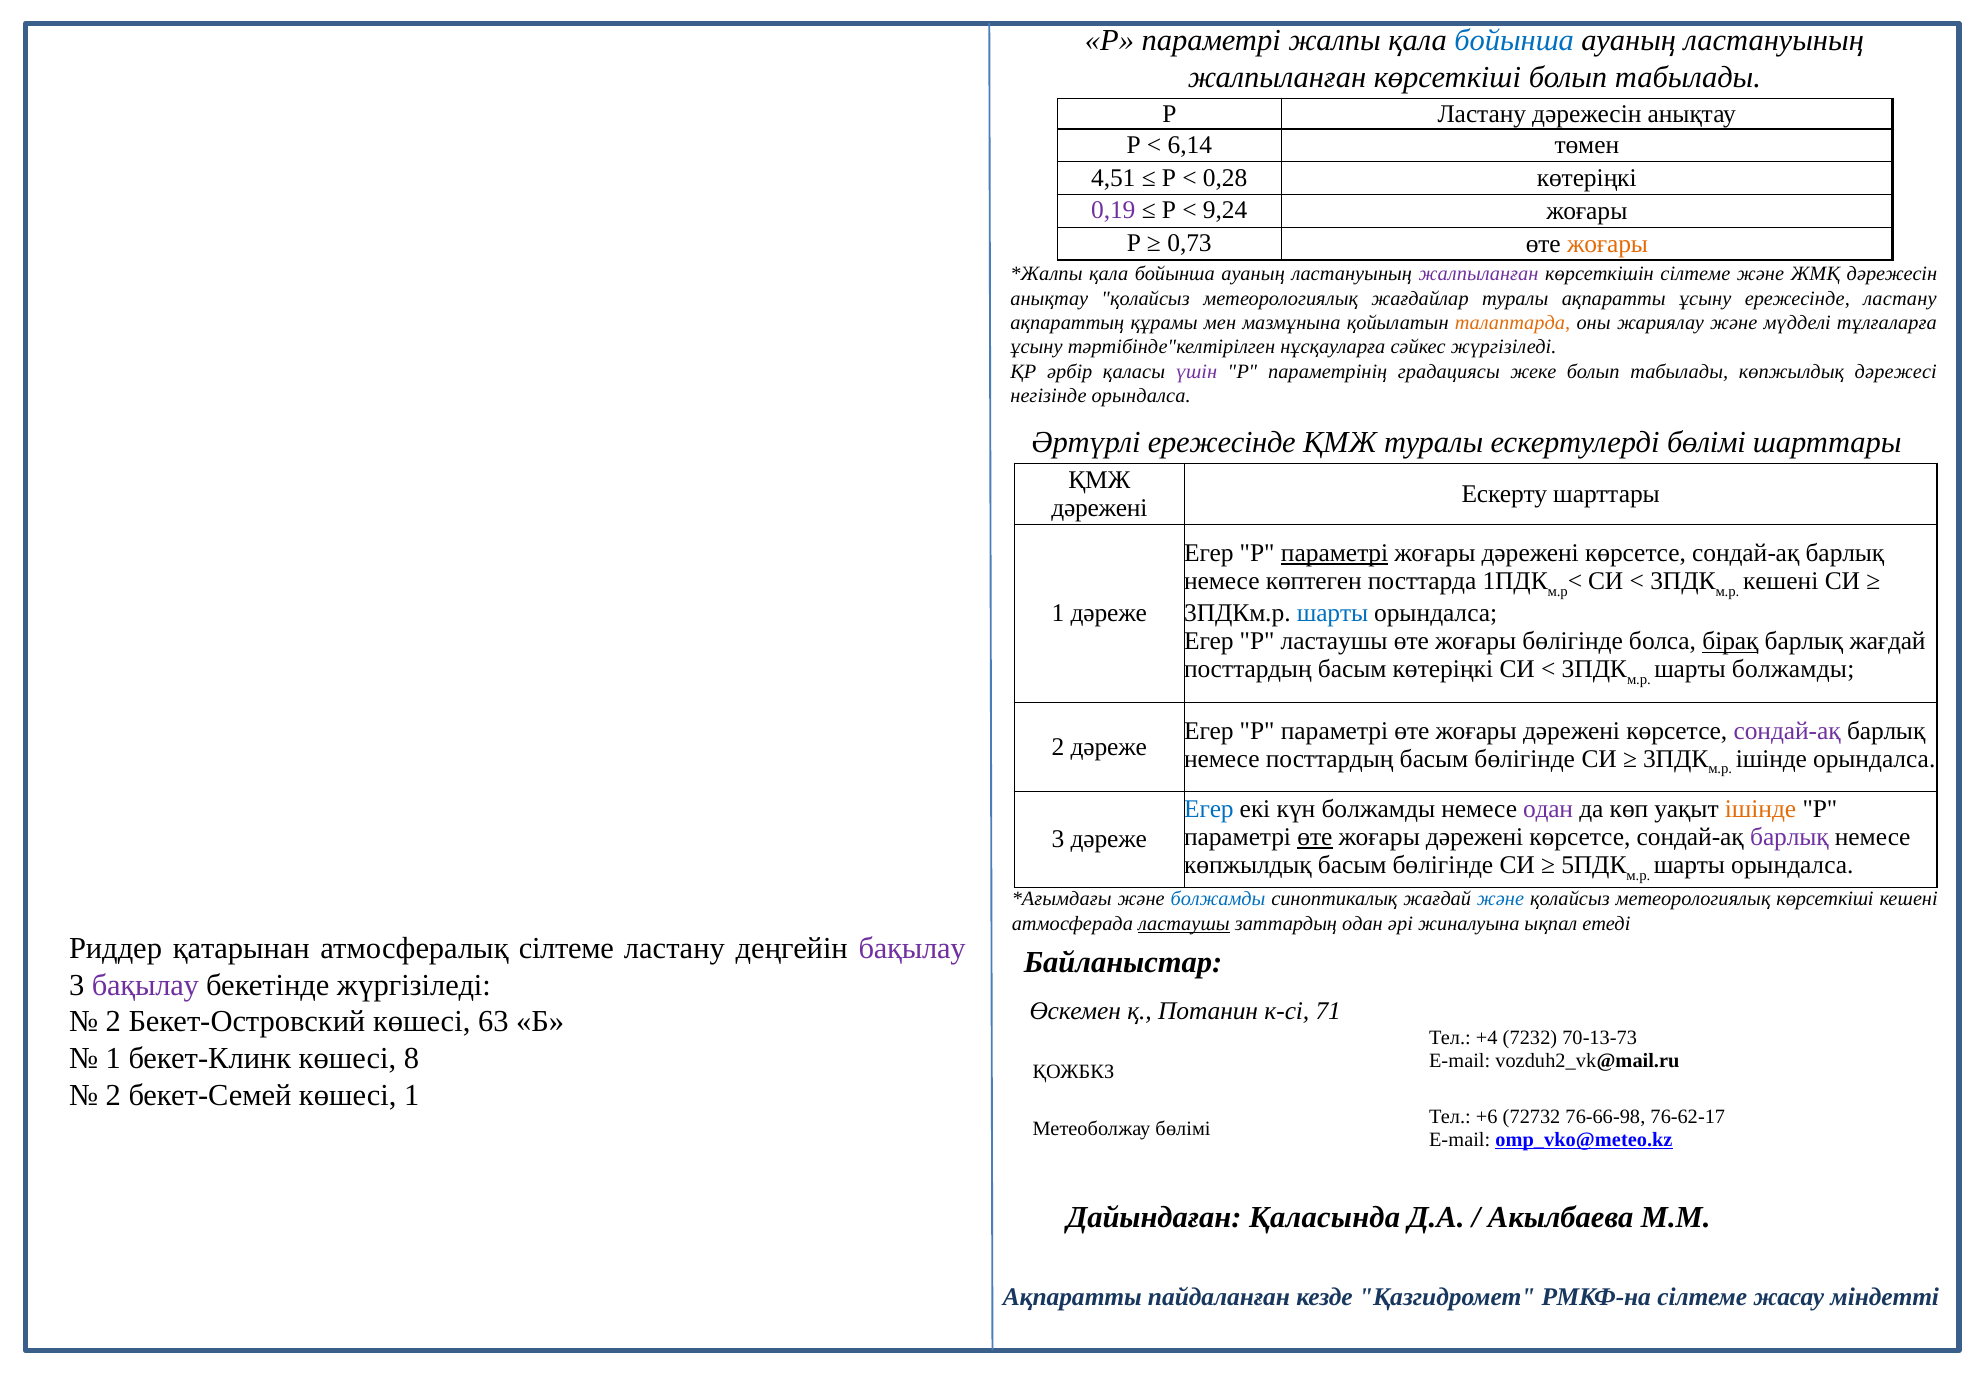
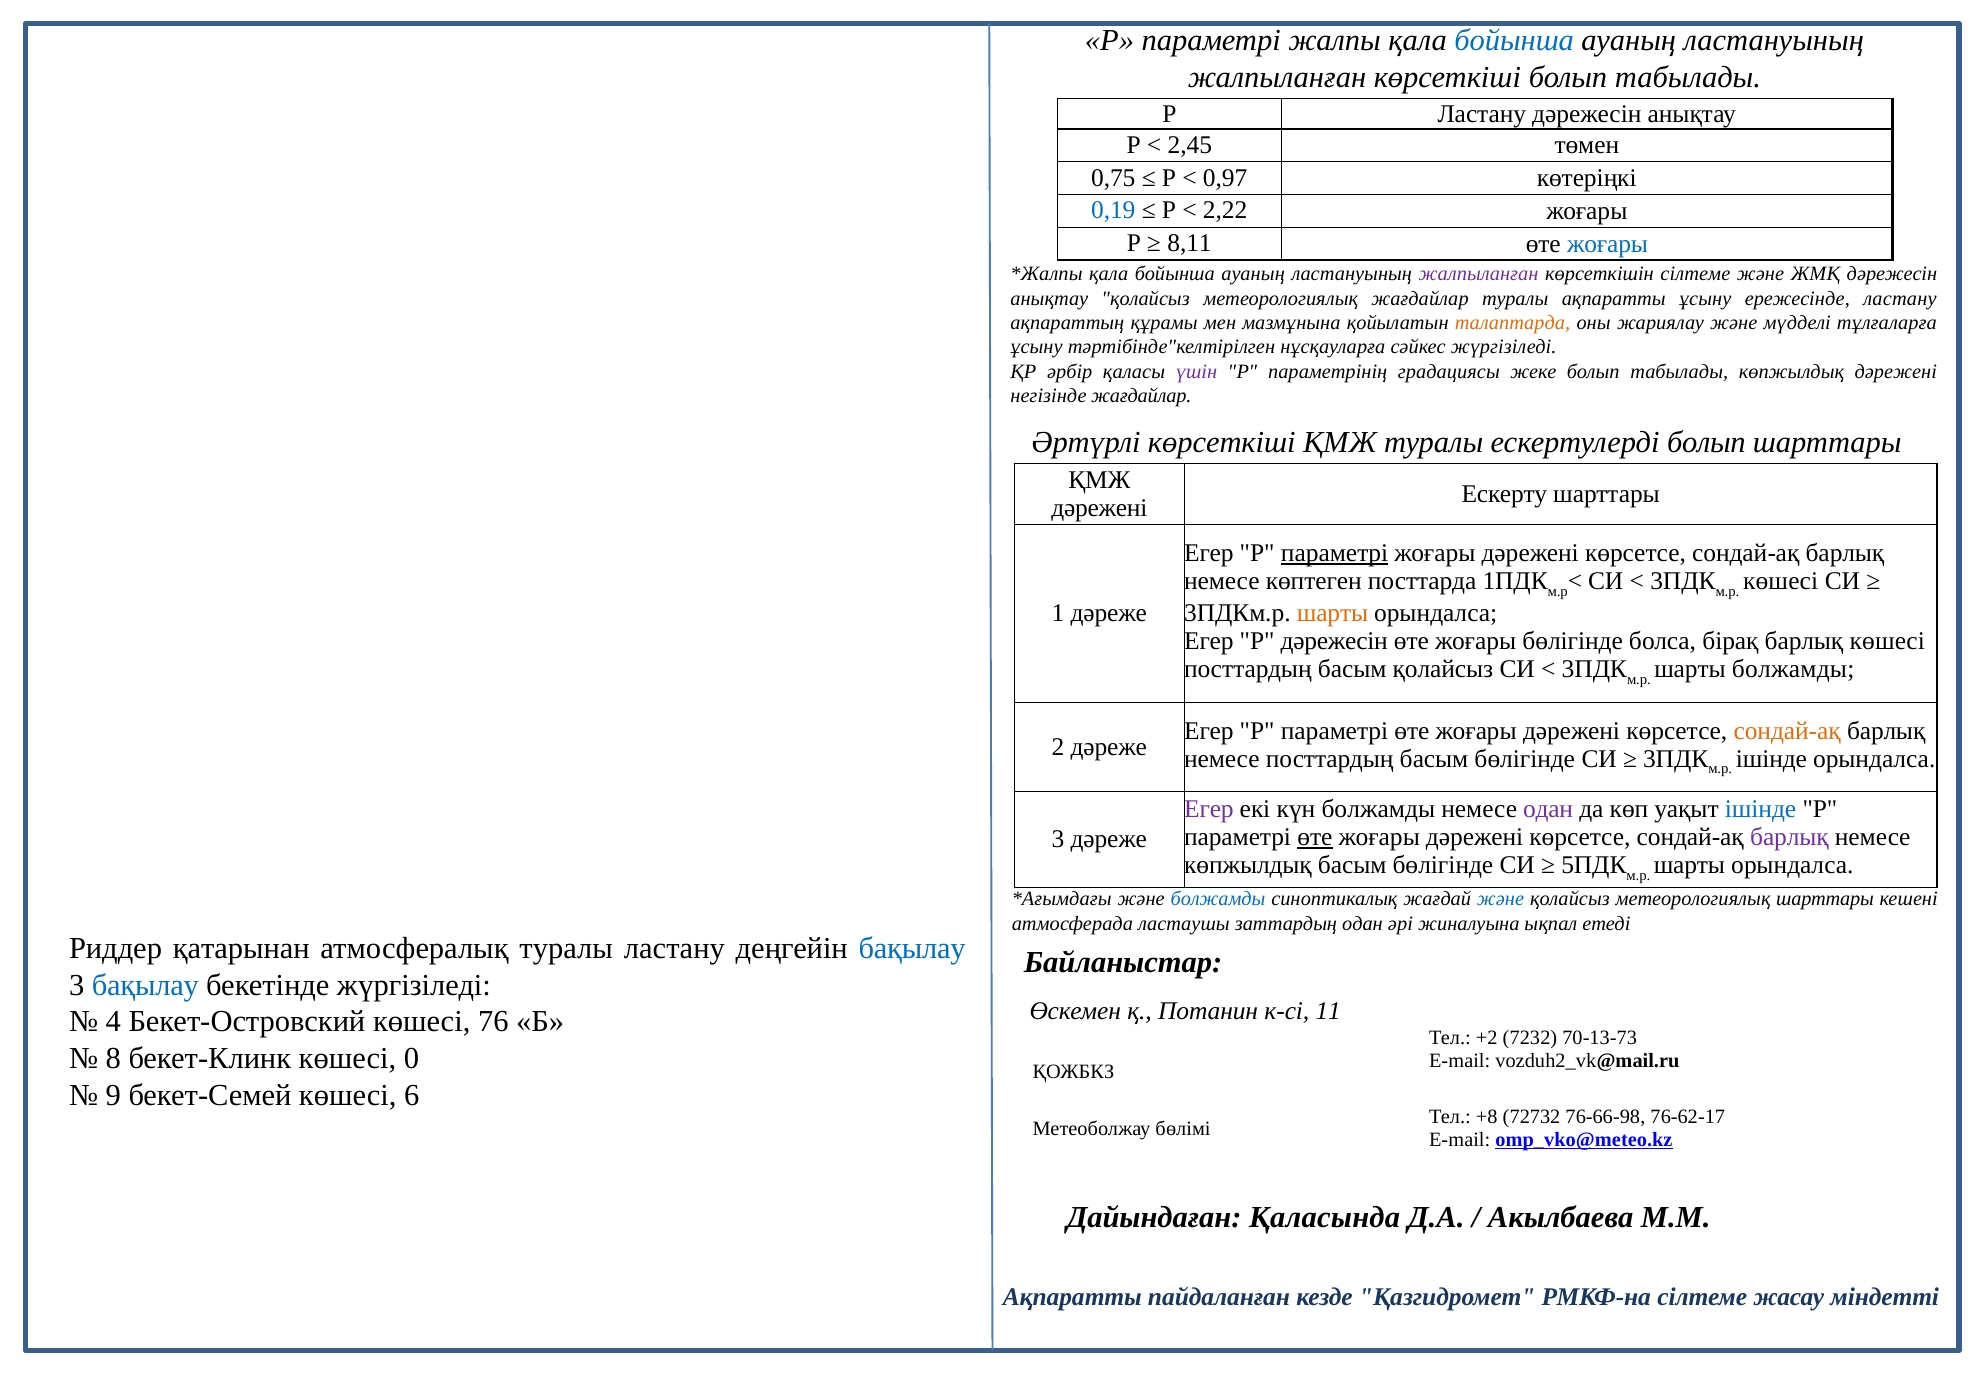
6,14: 6,14 -> 2,45
4,51: 4,51 -> 0,75
0,28: 0,28 -> 0,97
0,19 colour: purple -> blue
9,24: 9,24 -> 2,22
0,73: 0,73 -> 8,11
жоғары at (1608, 244) colour: orange -> blue
көпжылдық дәрежесі: дәрежесі -> дәрежені
негізінде орындалса: орындалса -> жағдайлар
Әртүрлі ережесінде: ережесінде -> көрсеткіші
ескертулерді бөлімі: бөлімі -> болып
кешені at (1781, 581): кешені -> көшесі
шарты at (1333, 613) colour: blue -> orange
P ластаушы: ластаушы -> дәрежесін
бірақ underline: present -> none
барлық жағдай: жағдай -> көшесі
басым көтеріңкі: көтеріңкі -> қолайсыз
сондай-ақ at (1787, 731) colour: purple -> orange
Егер at (1209, 809) colour: blue -> purple
ішінде at (1761, 809) colour: orange -> blue
метеорологиялық көрсеткіші: көрсеткіші -> шарттары
ластаушы at (1184, 924) underline: present -> none
атмосфералық сілтеме: сілтеме -> туралы
бақылау at (912, 949) colour: purple -> blue
бақылау at (145, 985) colour: purple -> blue
71: 71 -> 11
2 at (113, 1022): 2 -> 4
63: 63 -> 76
+4: +4 -> +2
1 at (113, 1059): 1 -> 8
8: 8 -> 0
2 at (113, 1095): 2 -> 9
көшесі 1: 1 -> 6
+6: +6 -> +8
